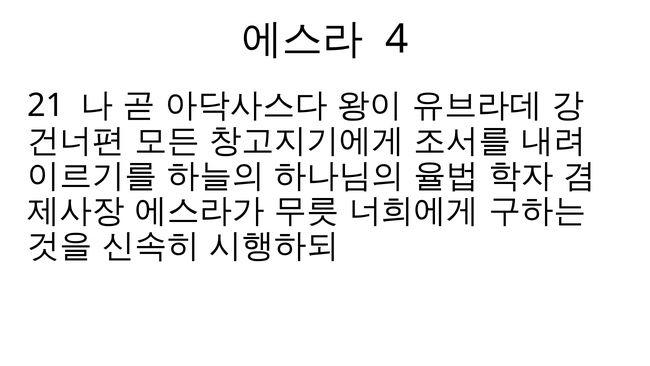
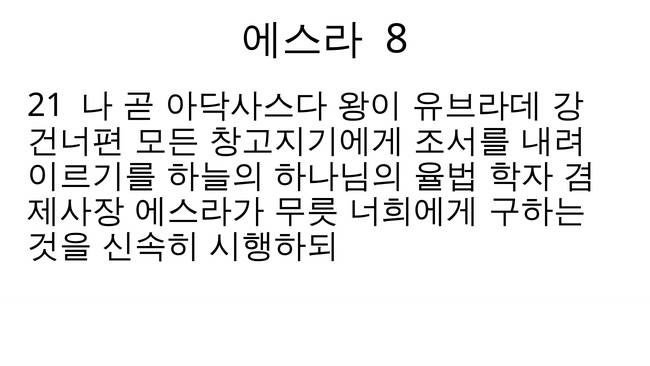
4: 4 -> 8
